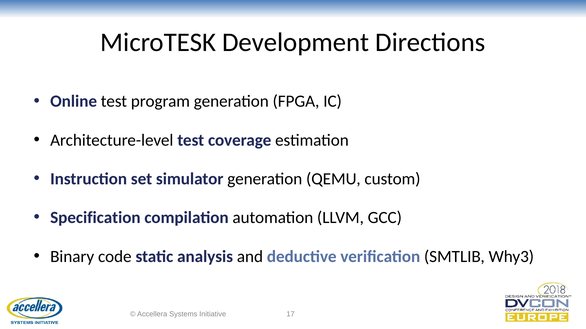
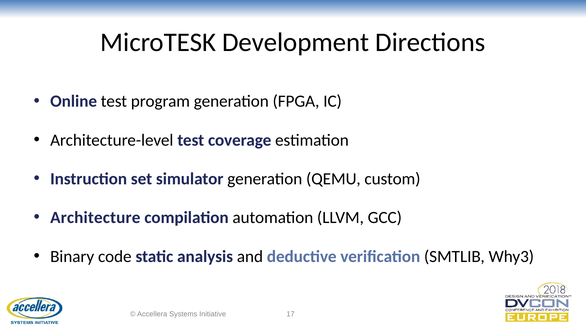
Specification: Specification -> Architecture
